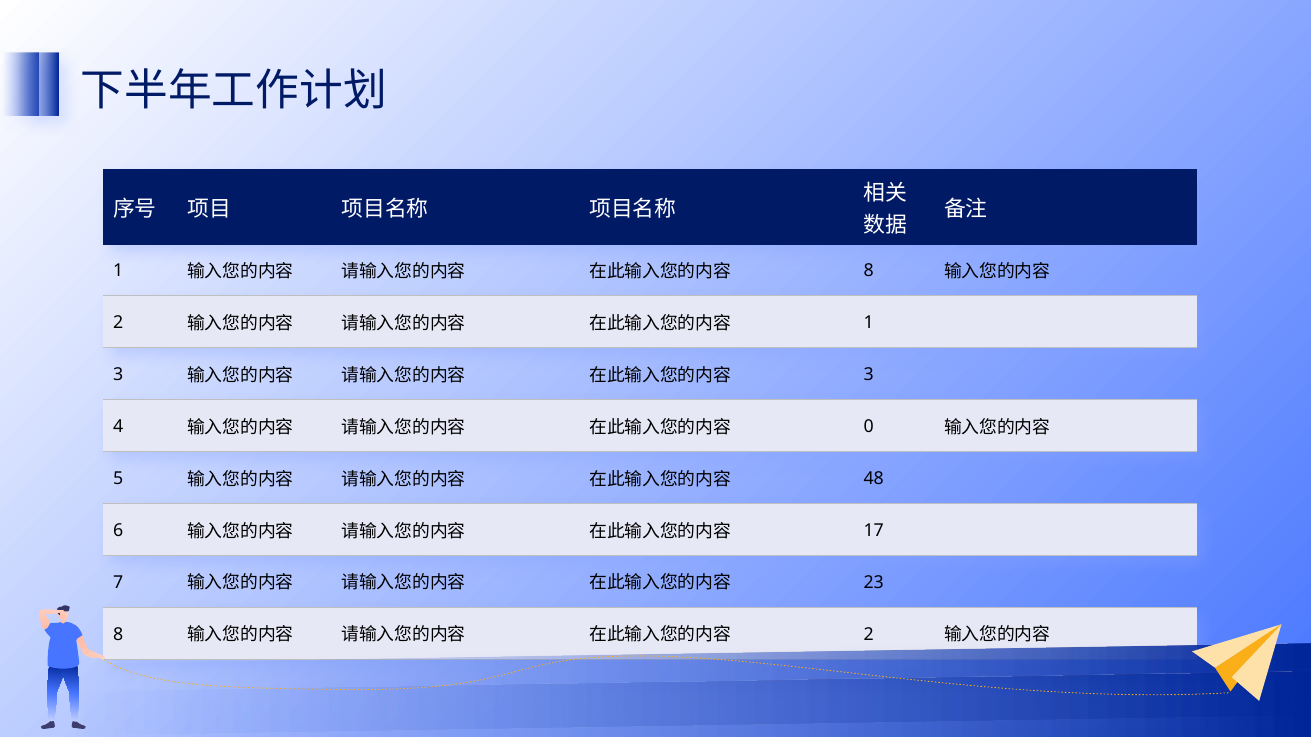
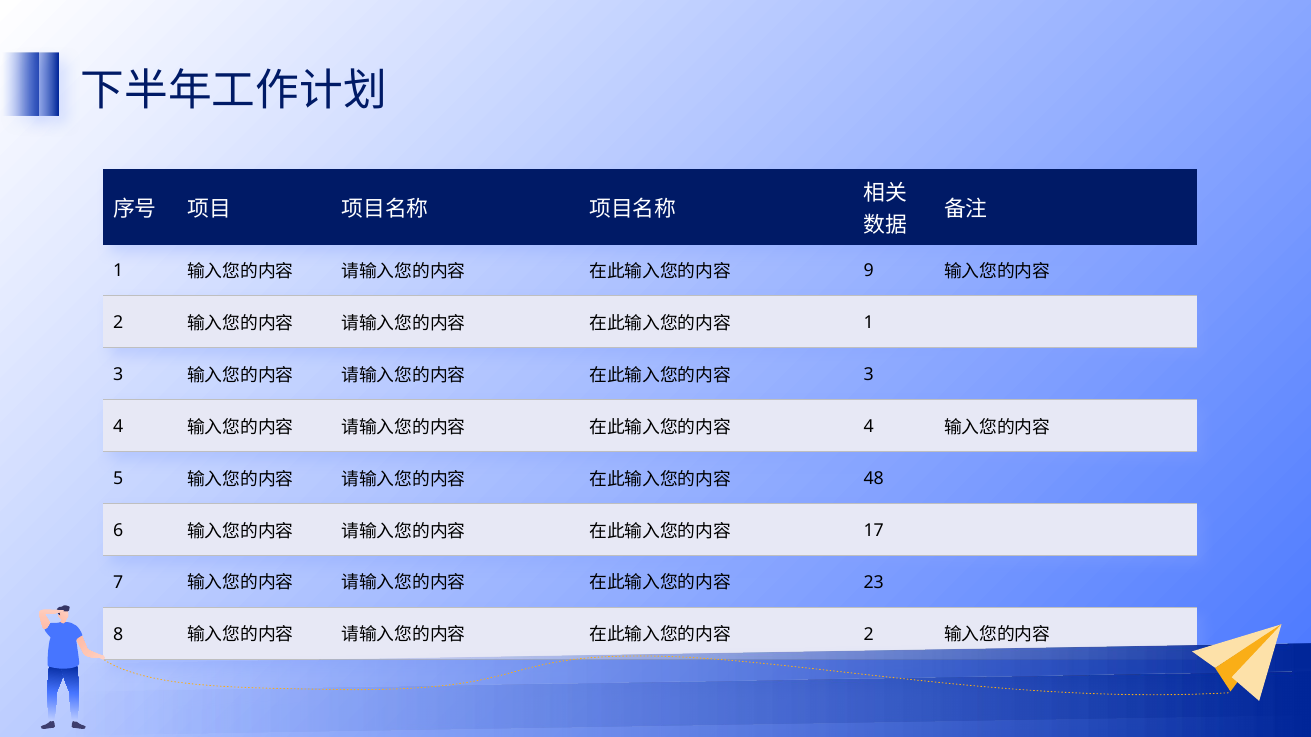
8 at (869, 271): 8 -> 9
0 at (869, 427): 0 -> 4
